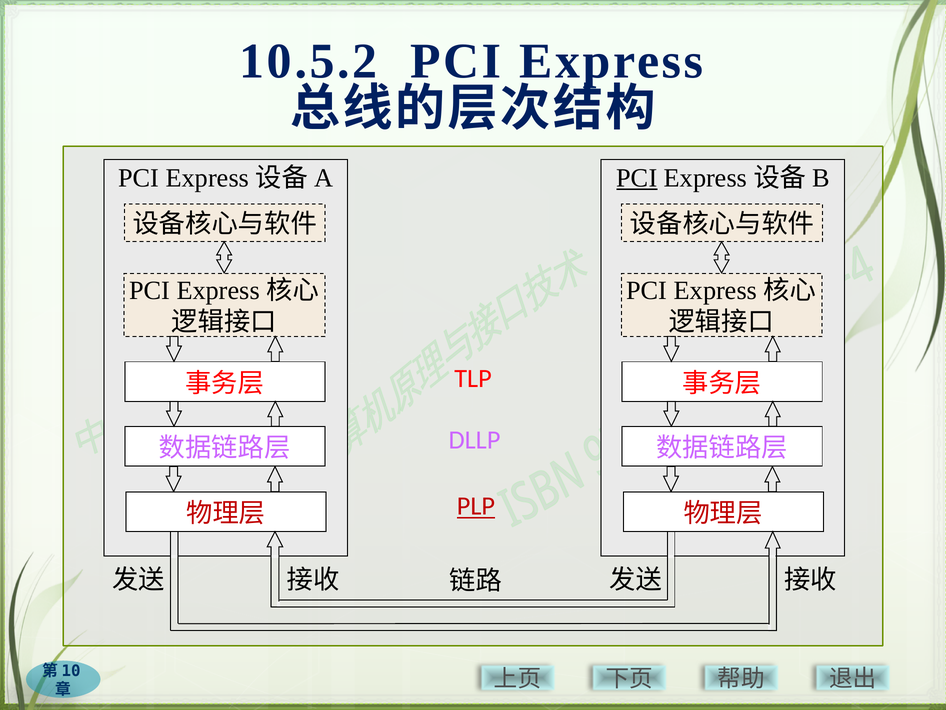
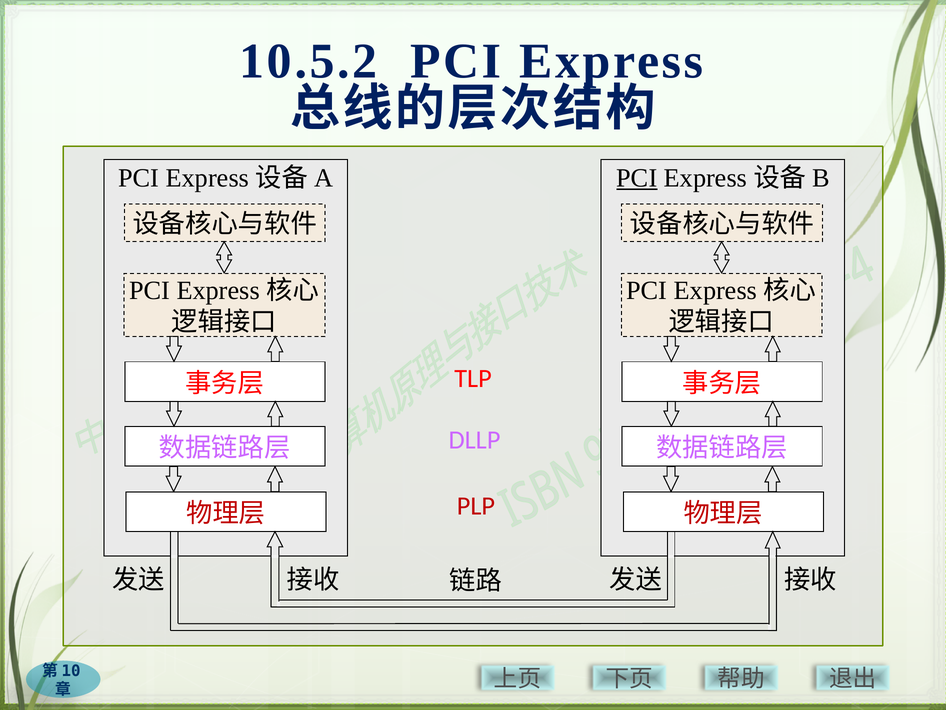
PLP underline: present -> none
